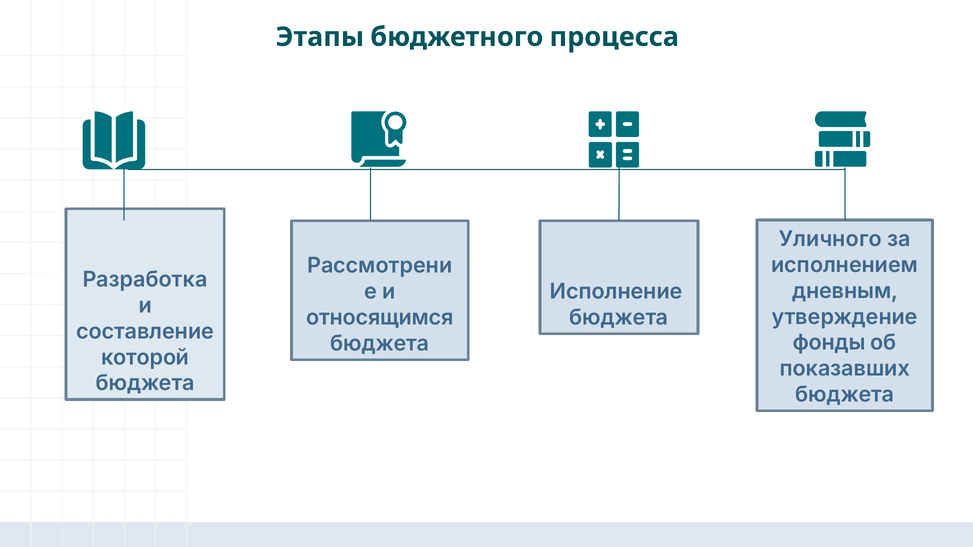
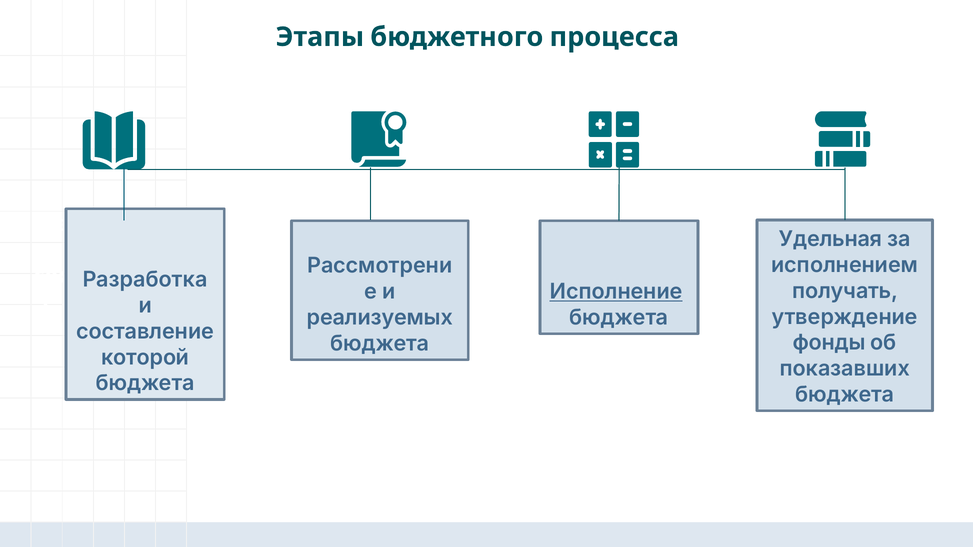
Уличного: Уличного -> Удельная
дневным: дневным -> получать
Исполнение underline: none -> present
относящимся: относящимся -> реализуемых
